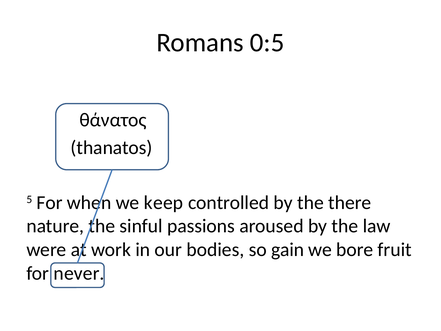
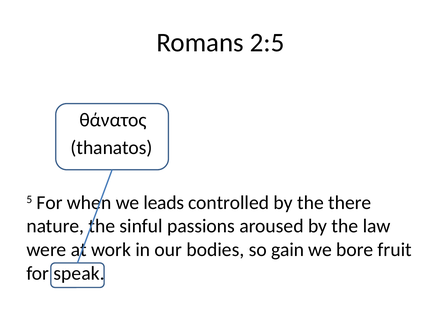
0:5: 0:5 -> 2:5
keep: keep -> leads
never: never -> speak
